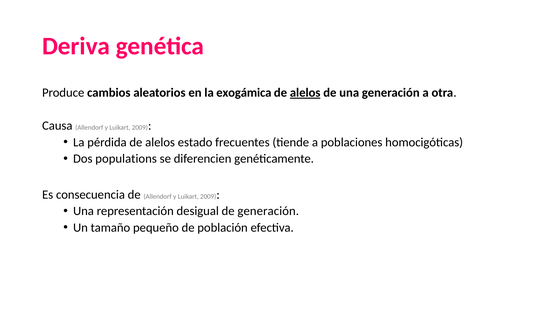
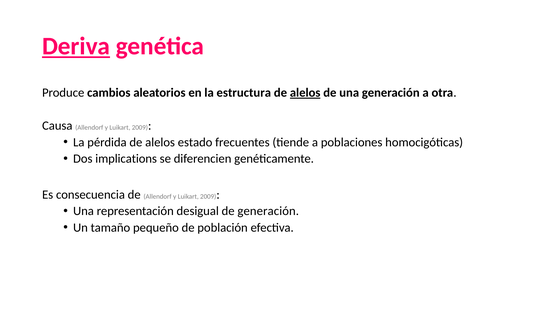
Deriva underline: none -> present
exogámica: exogámica -> estructura
populations: populations -> implications
